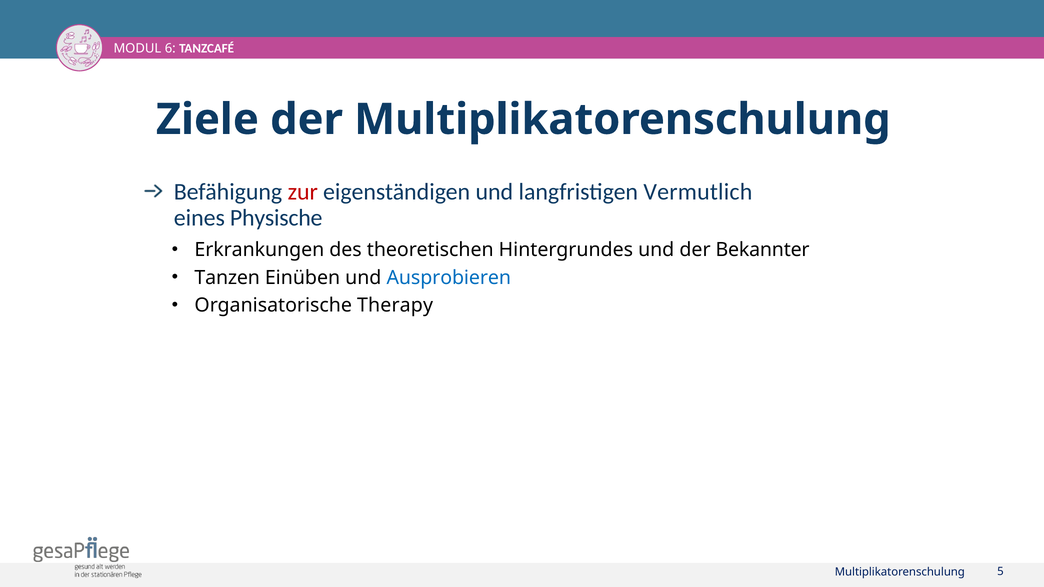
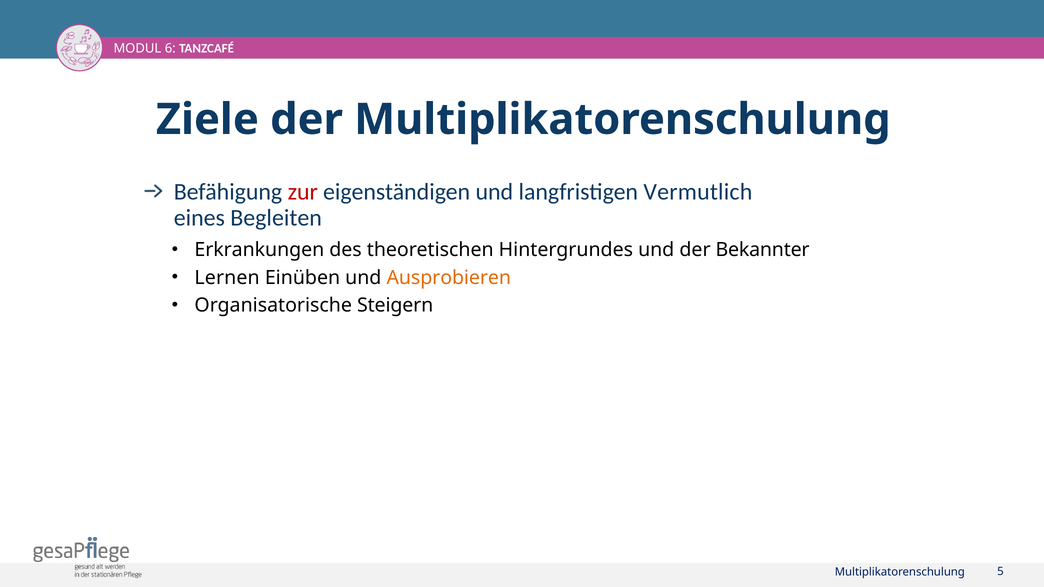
Physische: Physische -> Begleiten
Tanzen: Tanzen -> Lernen
Ausprobieren colour: blue -> orange
Therapy: Therapy -> Steigern
